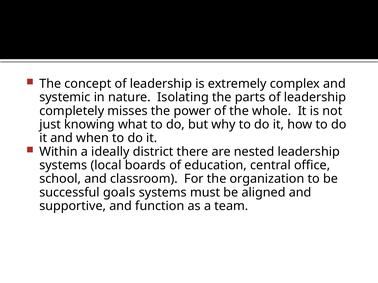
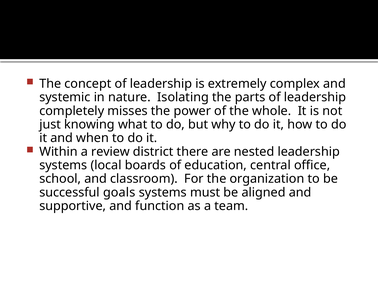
ideally: ideally -> review
